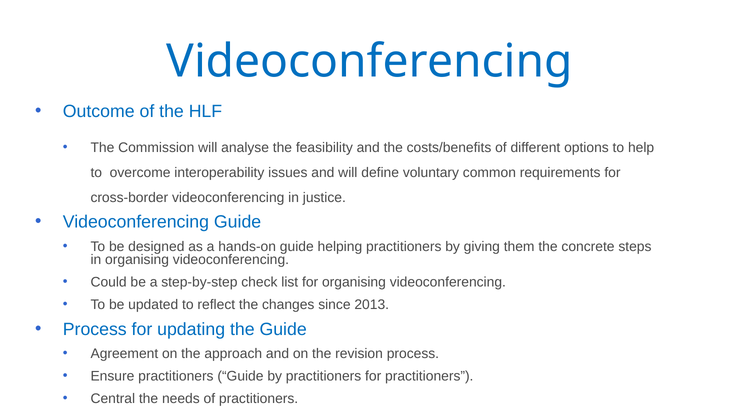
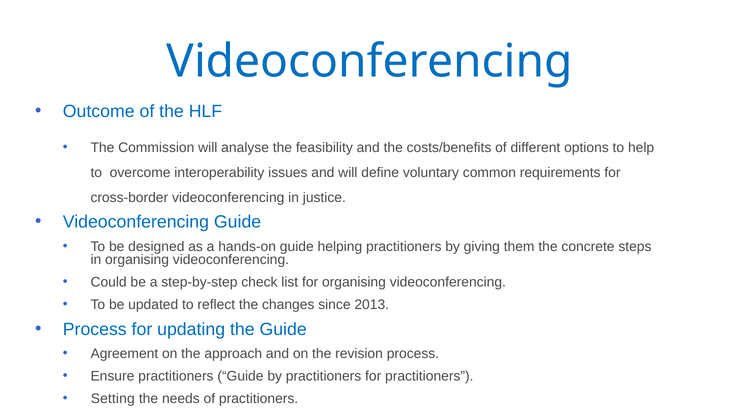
Central: Central -> Setting
